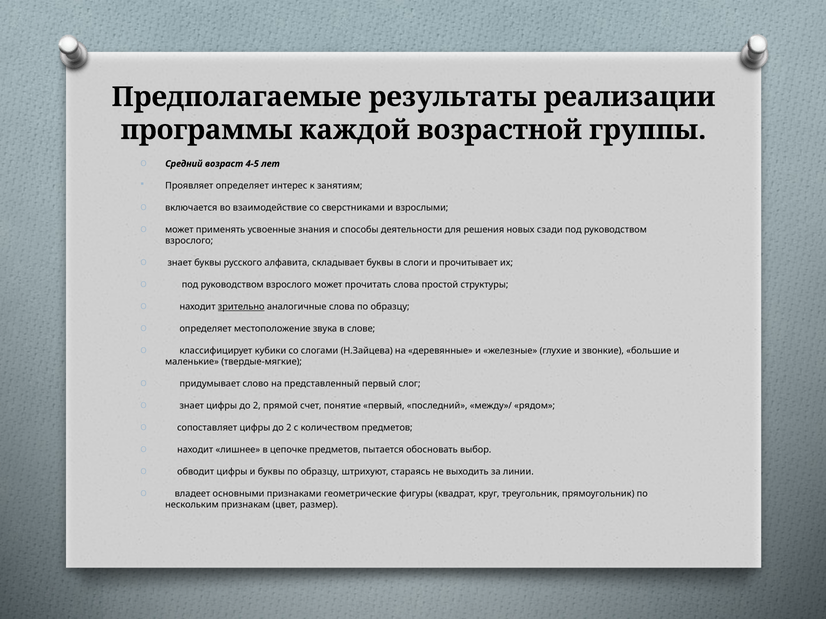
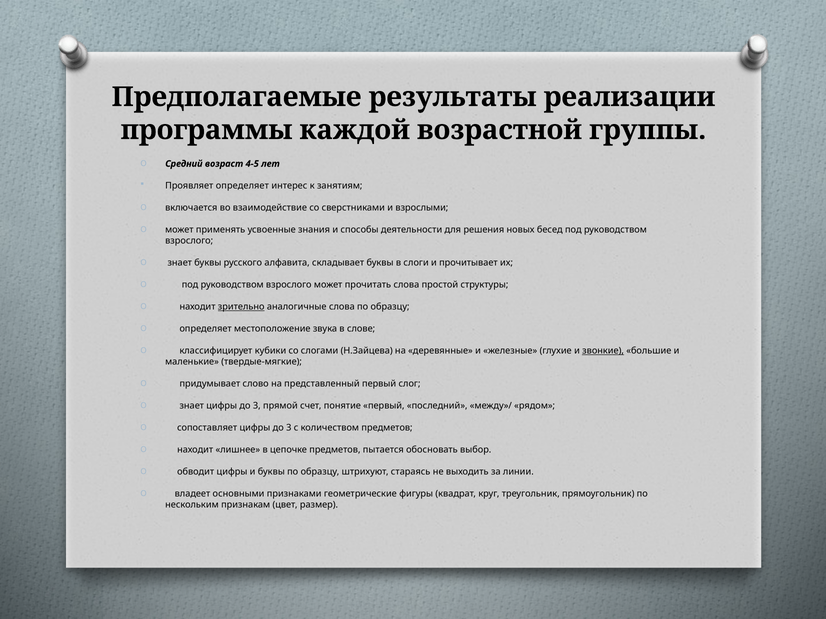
сзади: сзади -> бесед
звонкие underline: none -> present
знает цифры до 2: 2 -> 3
сопоставляет цифры до 2: 2 -> 3
